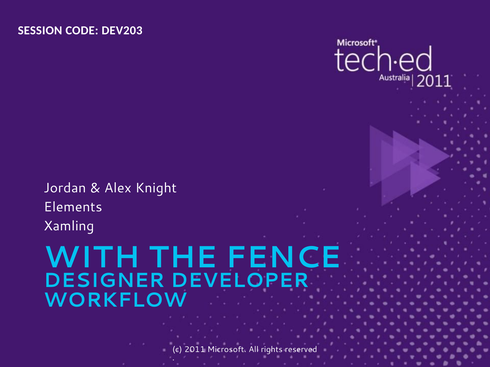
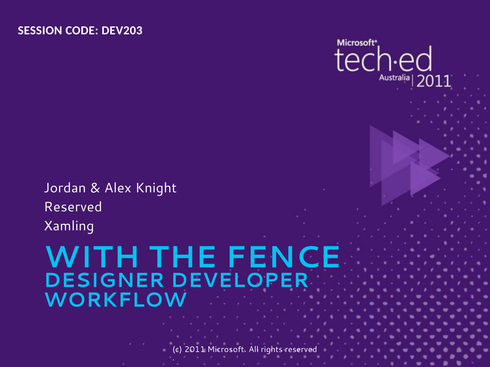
Elements at (73, 207): Elements -> Reserved
